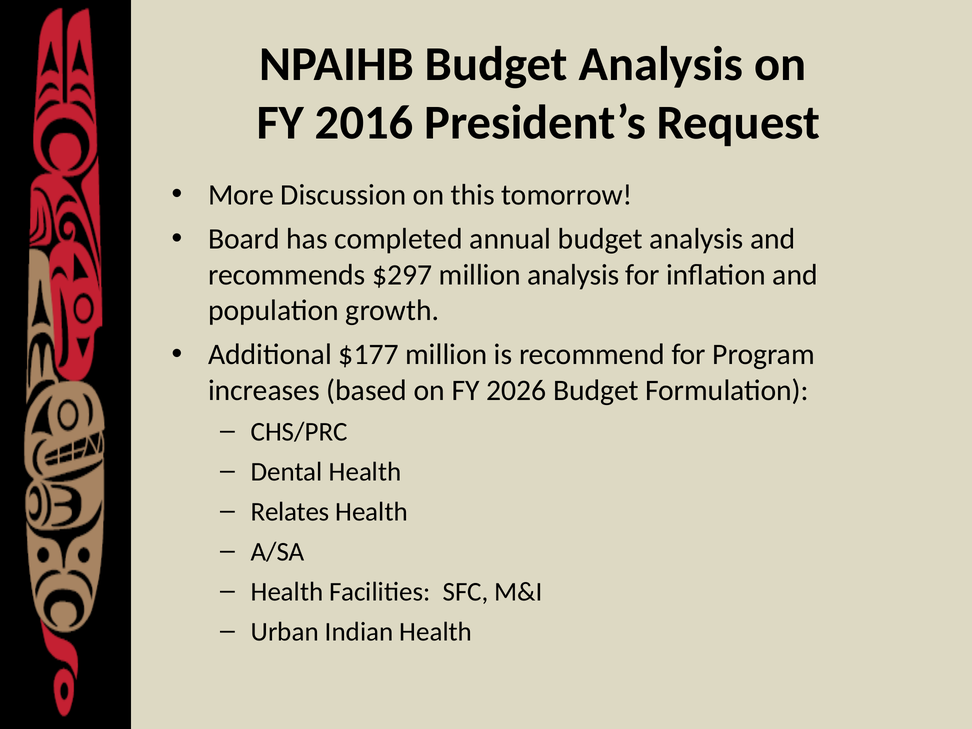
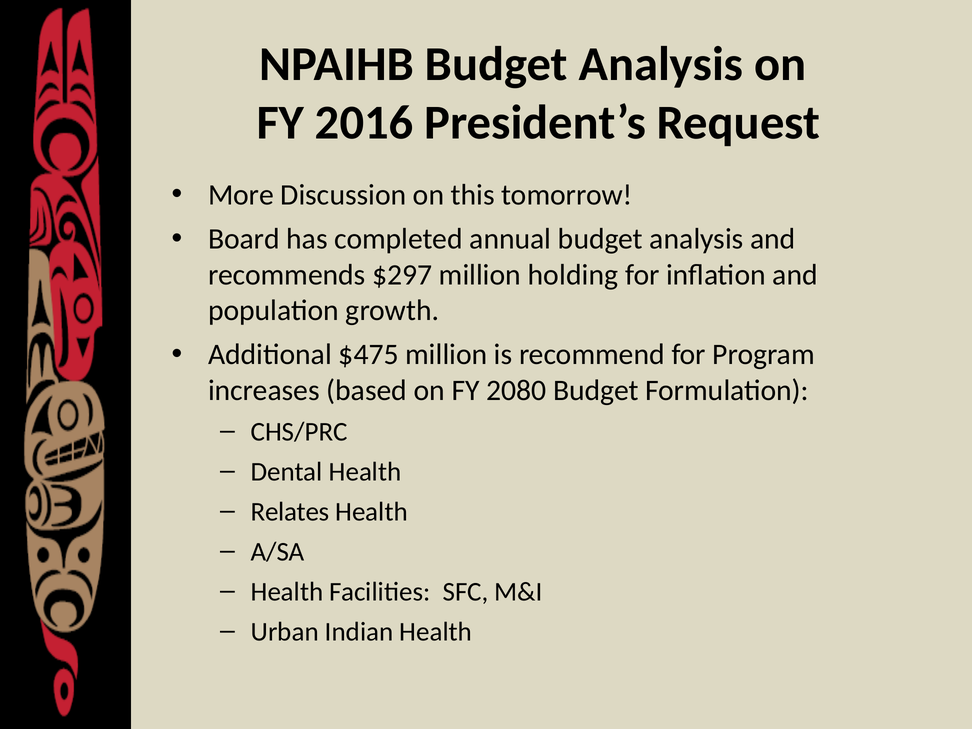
million analysis: analysis -> holding
$177: $177 -> $475
2026: 2026 -> 2080
